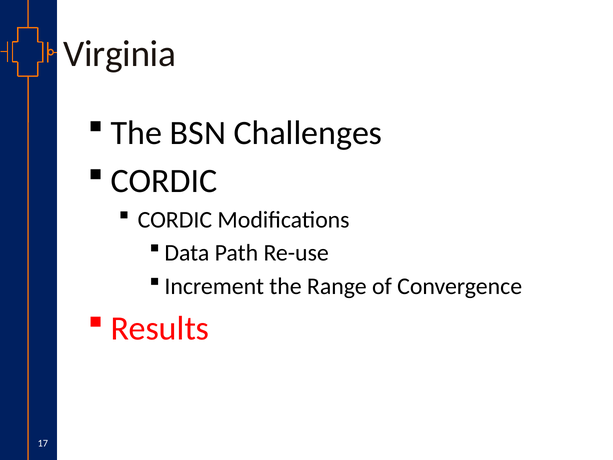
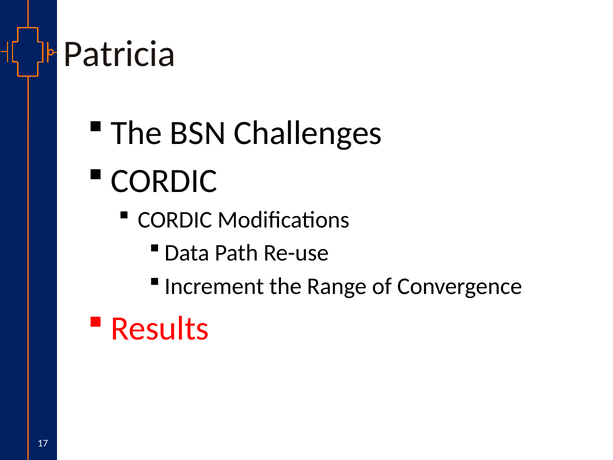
Virginia: Virginia -> Patricia
